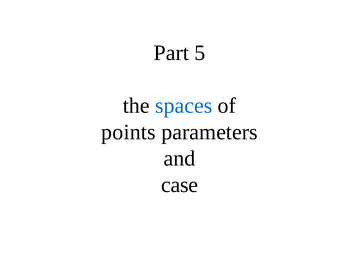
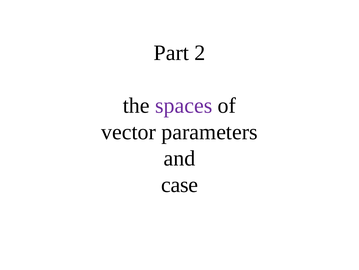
5: 5 -> 2
spaces colour: blue -> purple
points: points -> vector
